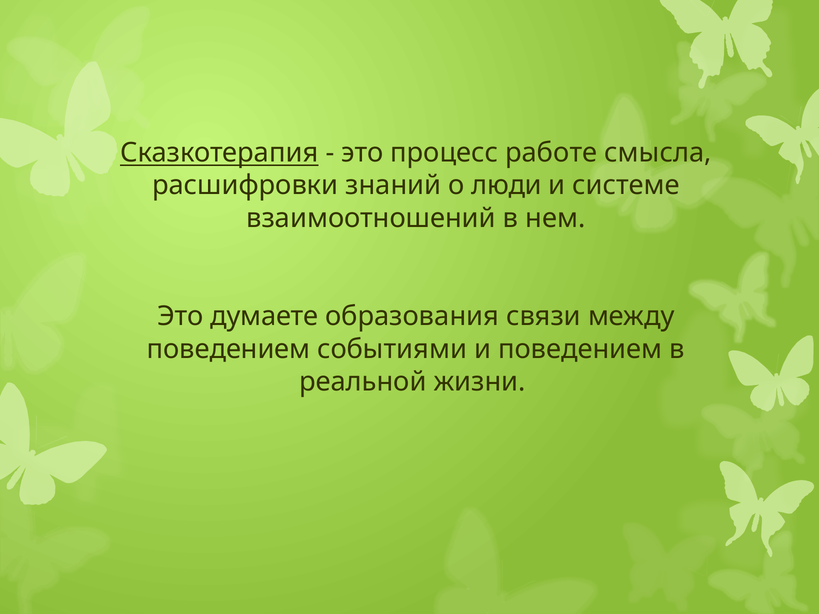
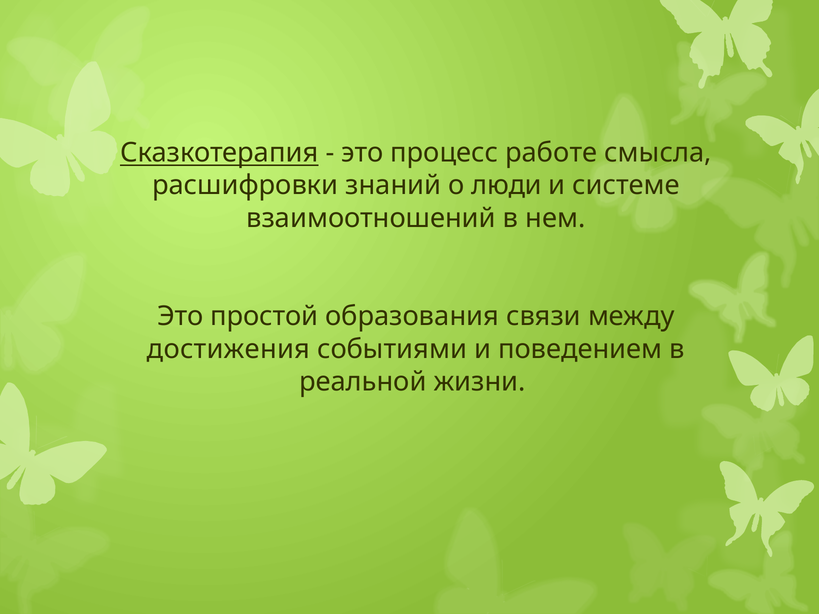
думаете: думаете -> простой
поведением at (229, 349): поведением -> достижения
